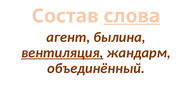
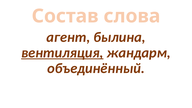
слова underline: present -> none
